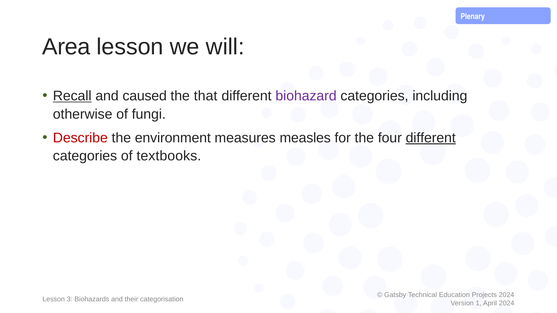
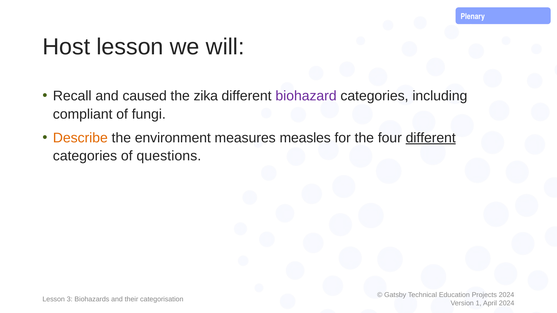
Area: Area -> Host
Recall underline: present -> none
that: that -> zika
otherwise: otherwise -> compliant
Describe colour: red -> orange
textbooks: textbooks -> questions
